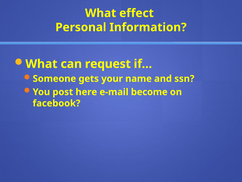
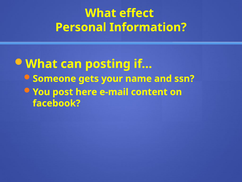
request: request -> posting
become: become -> content
